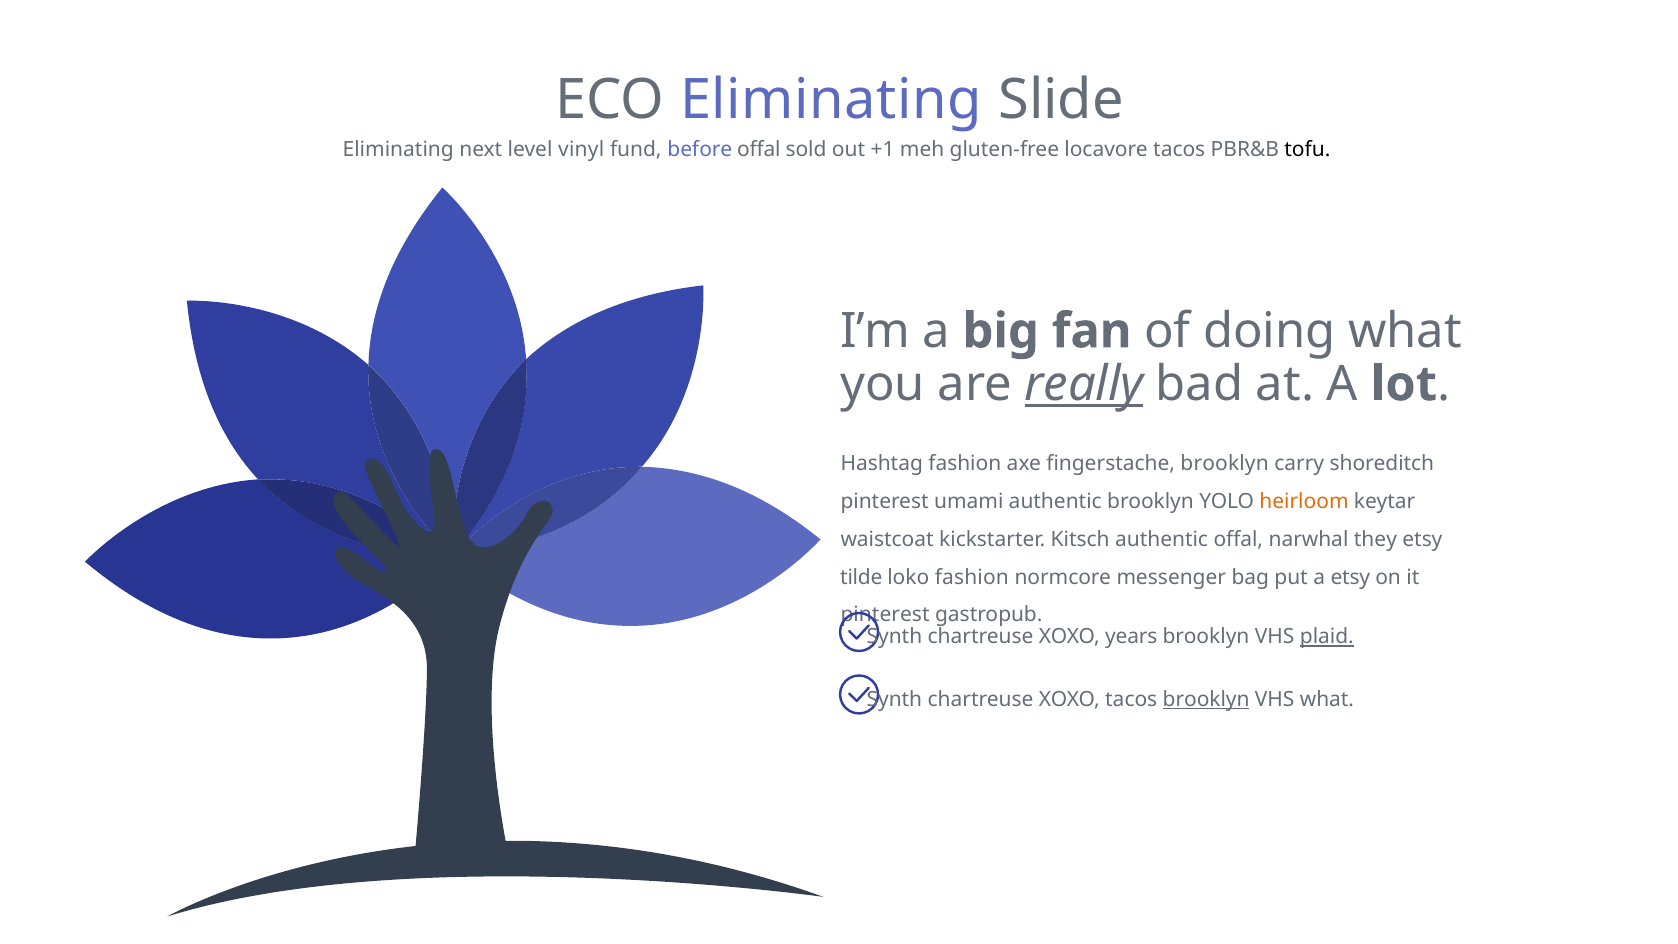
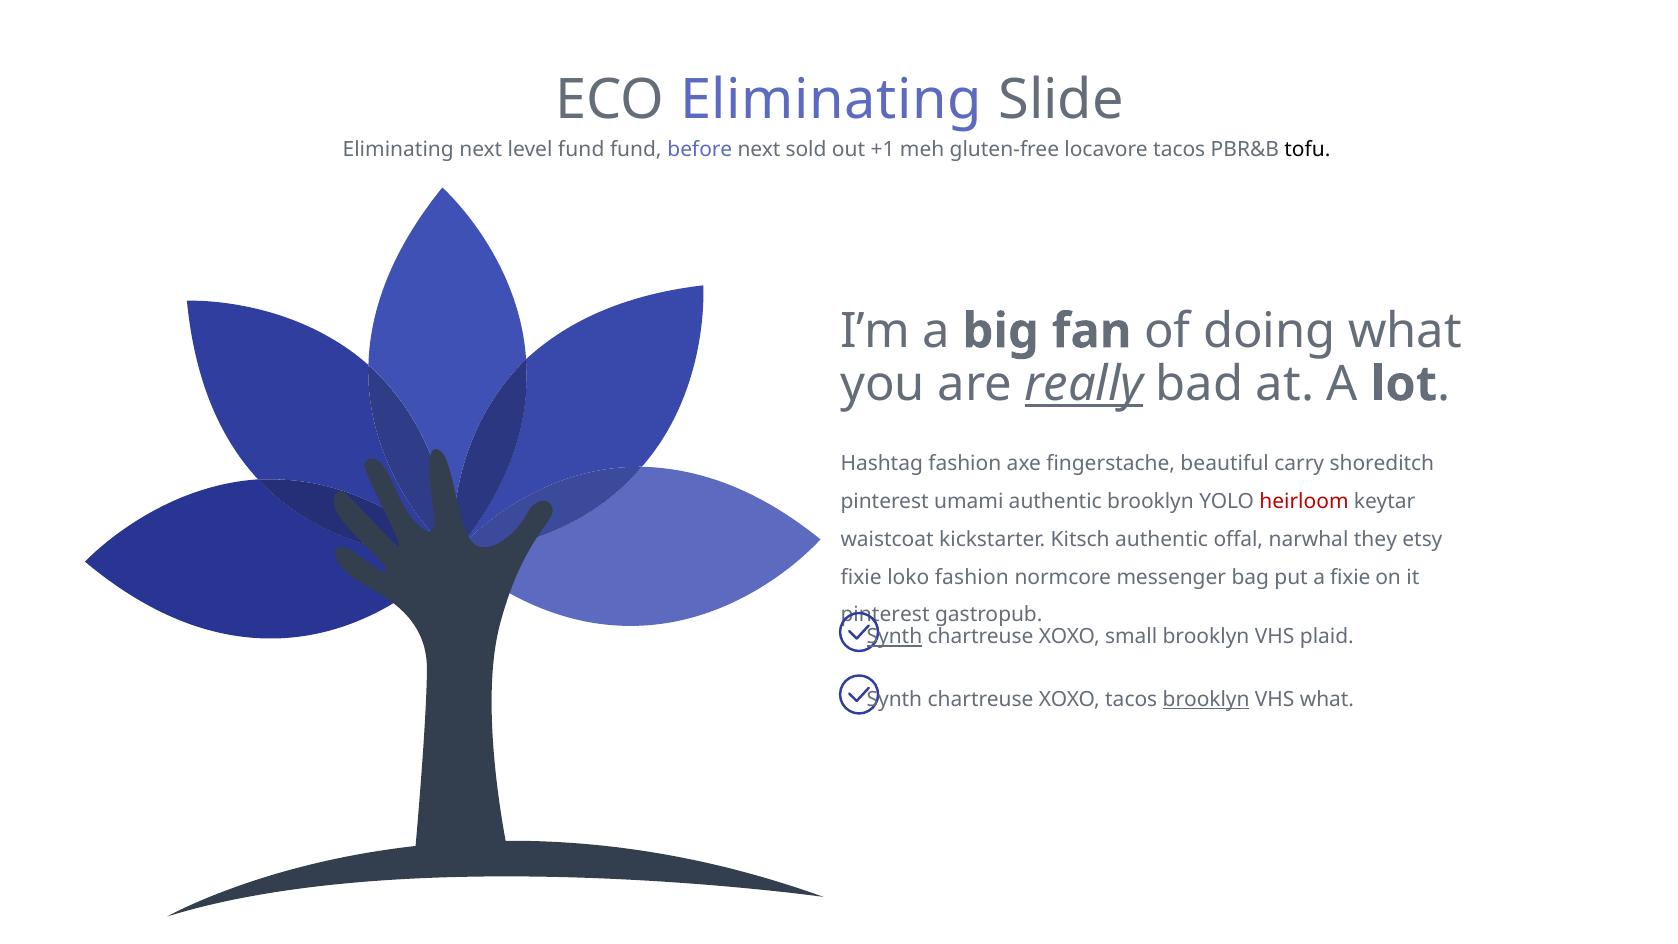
level vinyl: vinyl -> fund
before offal: offal -> next
fingerstache brooklyn: brooklyn -> beautiful
heirloom colour: orange -> red
tilde at (861, 577): tilde -> fixie
a etsy: etsy -> fixie
Synth at (894, 637) underline: none -> present
years: years -> small
plaid underline: present -> none
